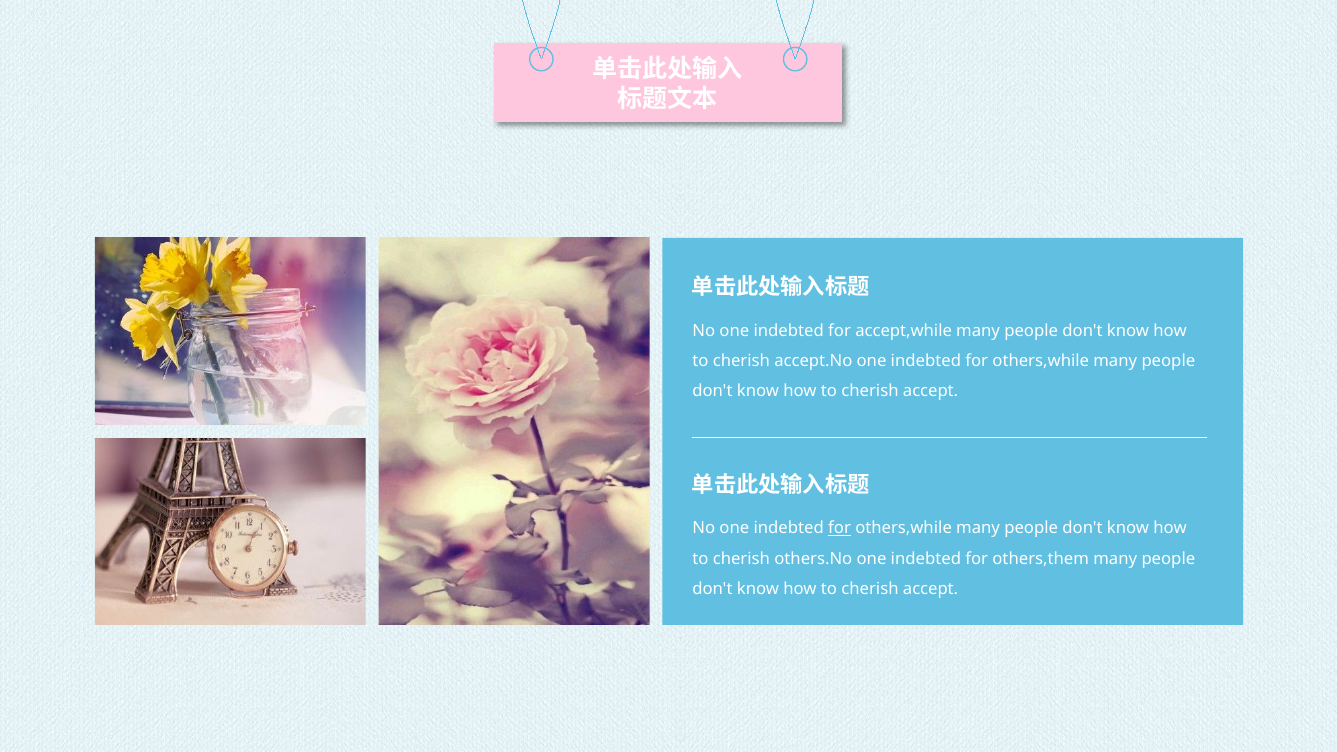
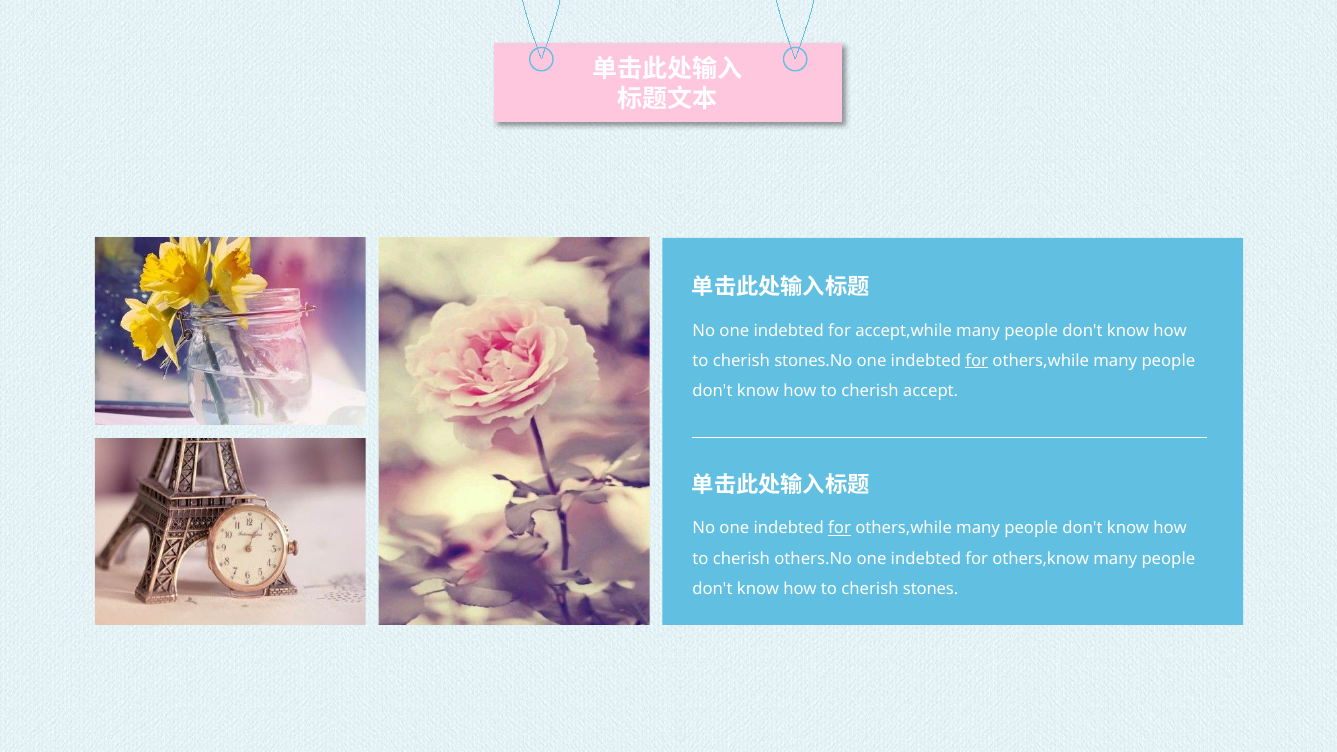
accept.No: accept.No -> stones.No
for at (977, 361) underline: none -> present
others,them: others,them -> others,know
accept at (931, 589): accept -> stones
